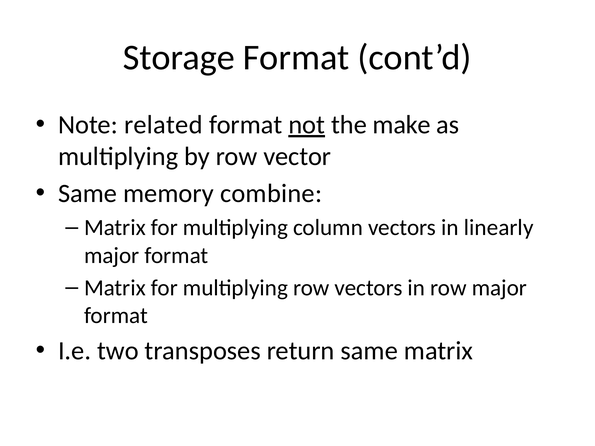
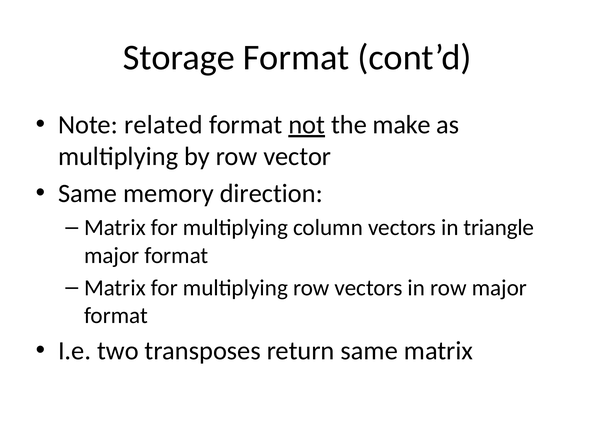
combine: combine -> direction
linearly: linearly -> triangle
